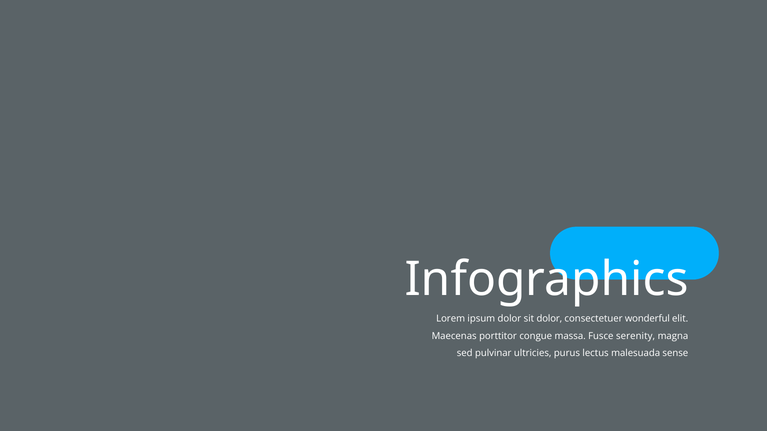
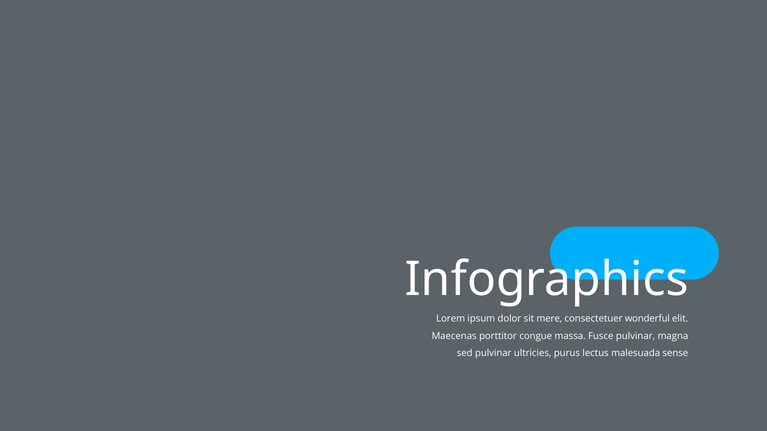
sit dolor: dolor -> mere
Fusce serenity: serenity -> pulvinar
